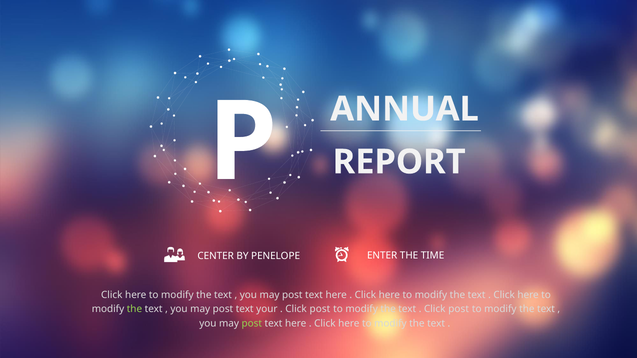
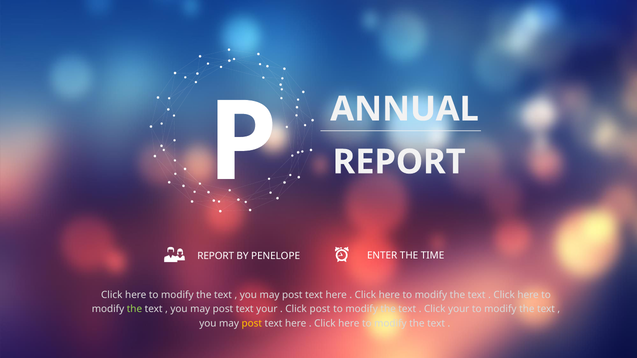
CENTER at (216, 256): CENTER -> REPORT
post at (459, 309): post -> your
post at (252, 324) colour: light green -> yellow
